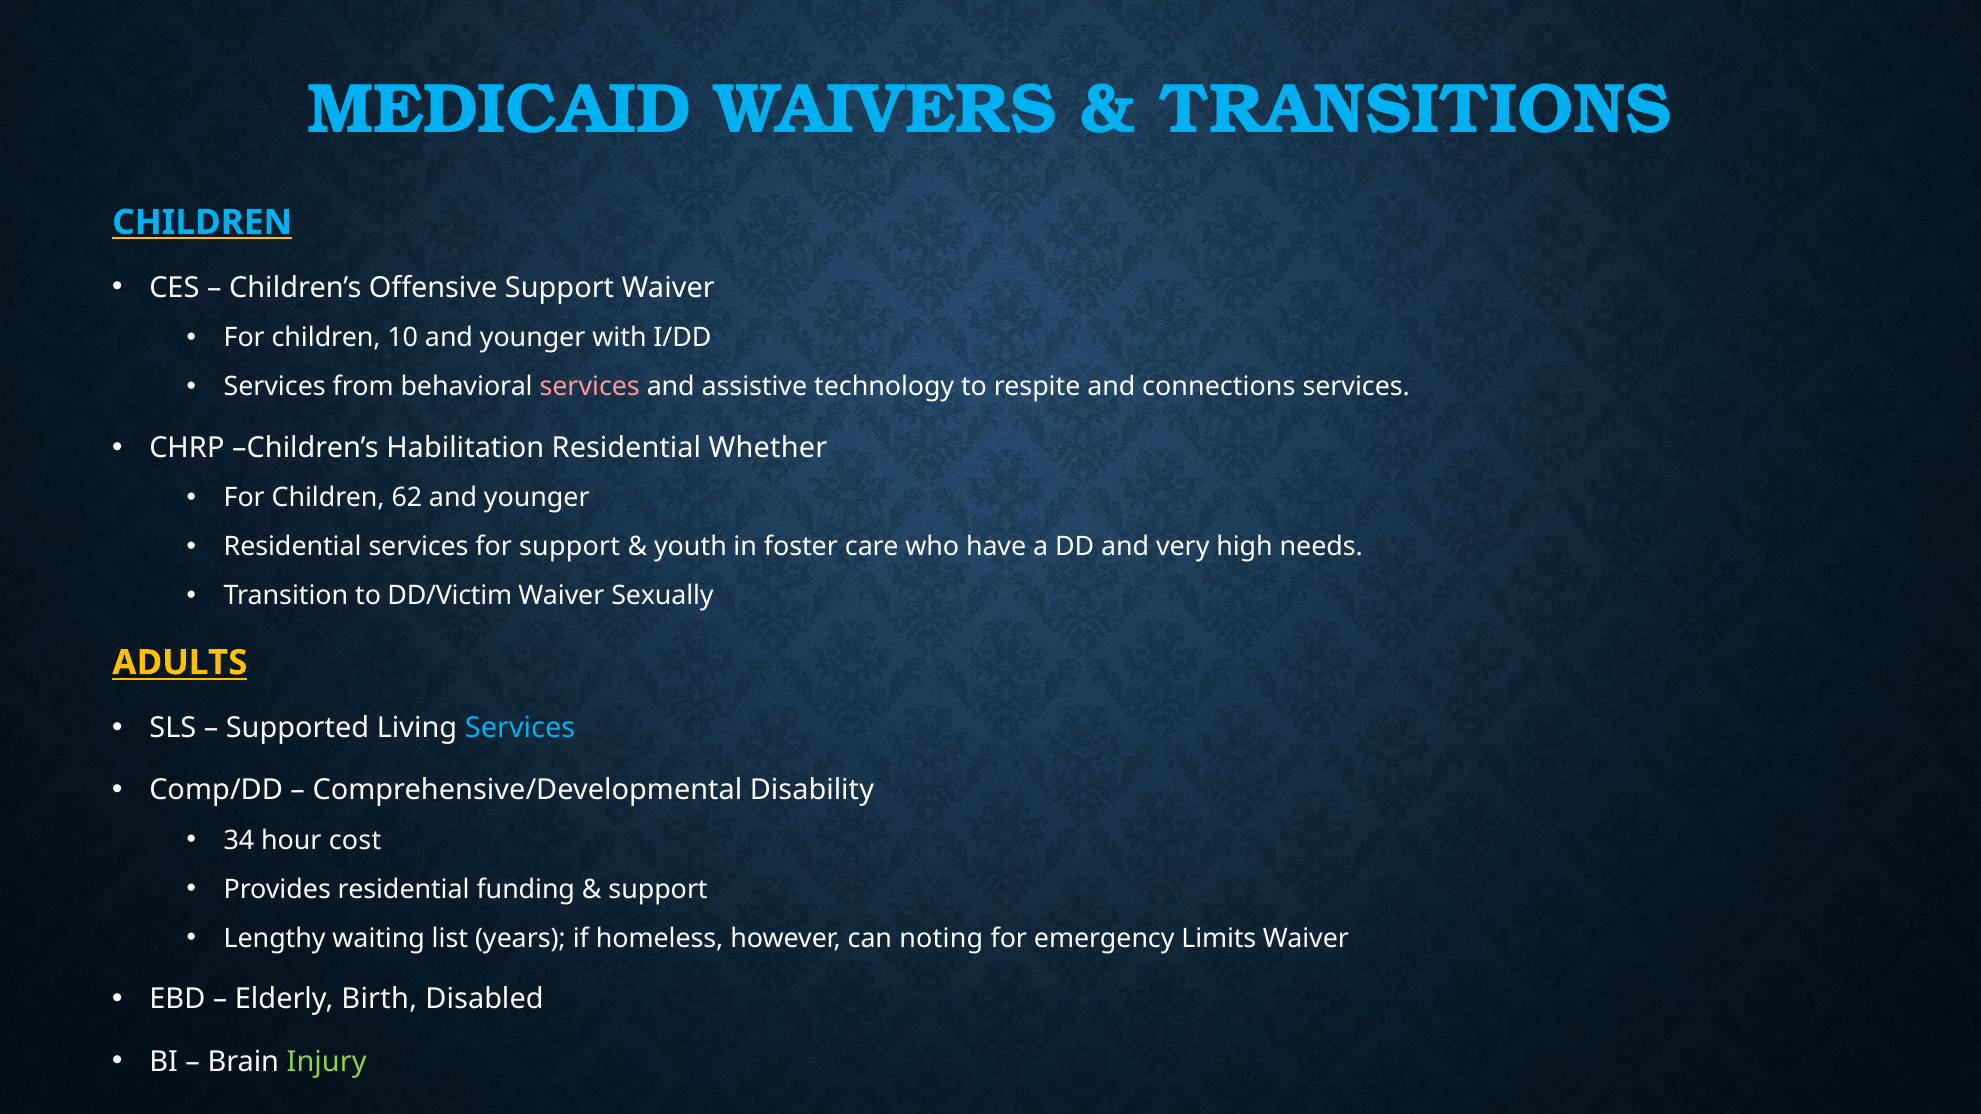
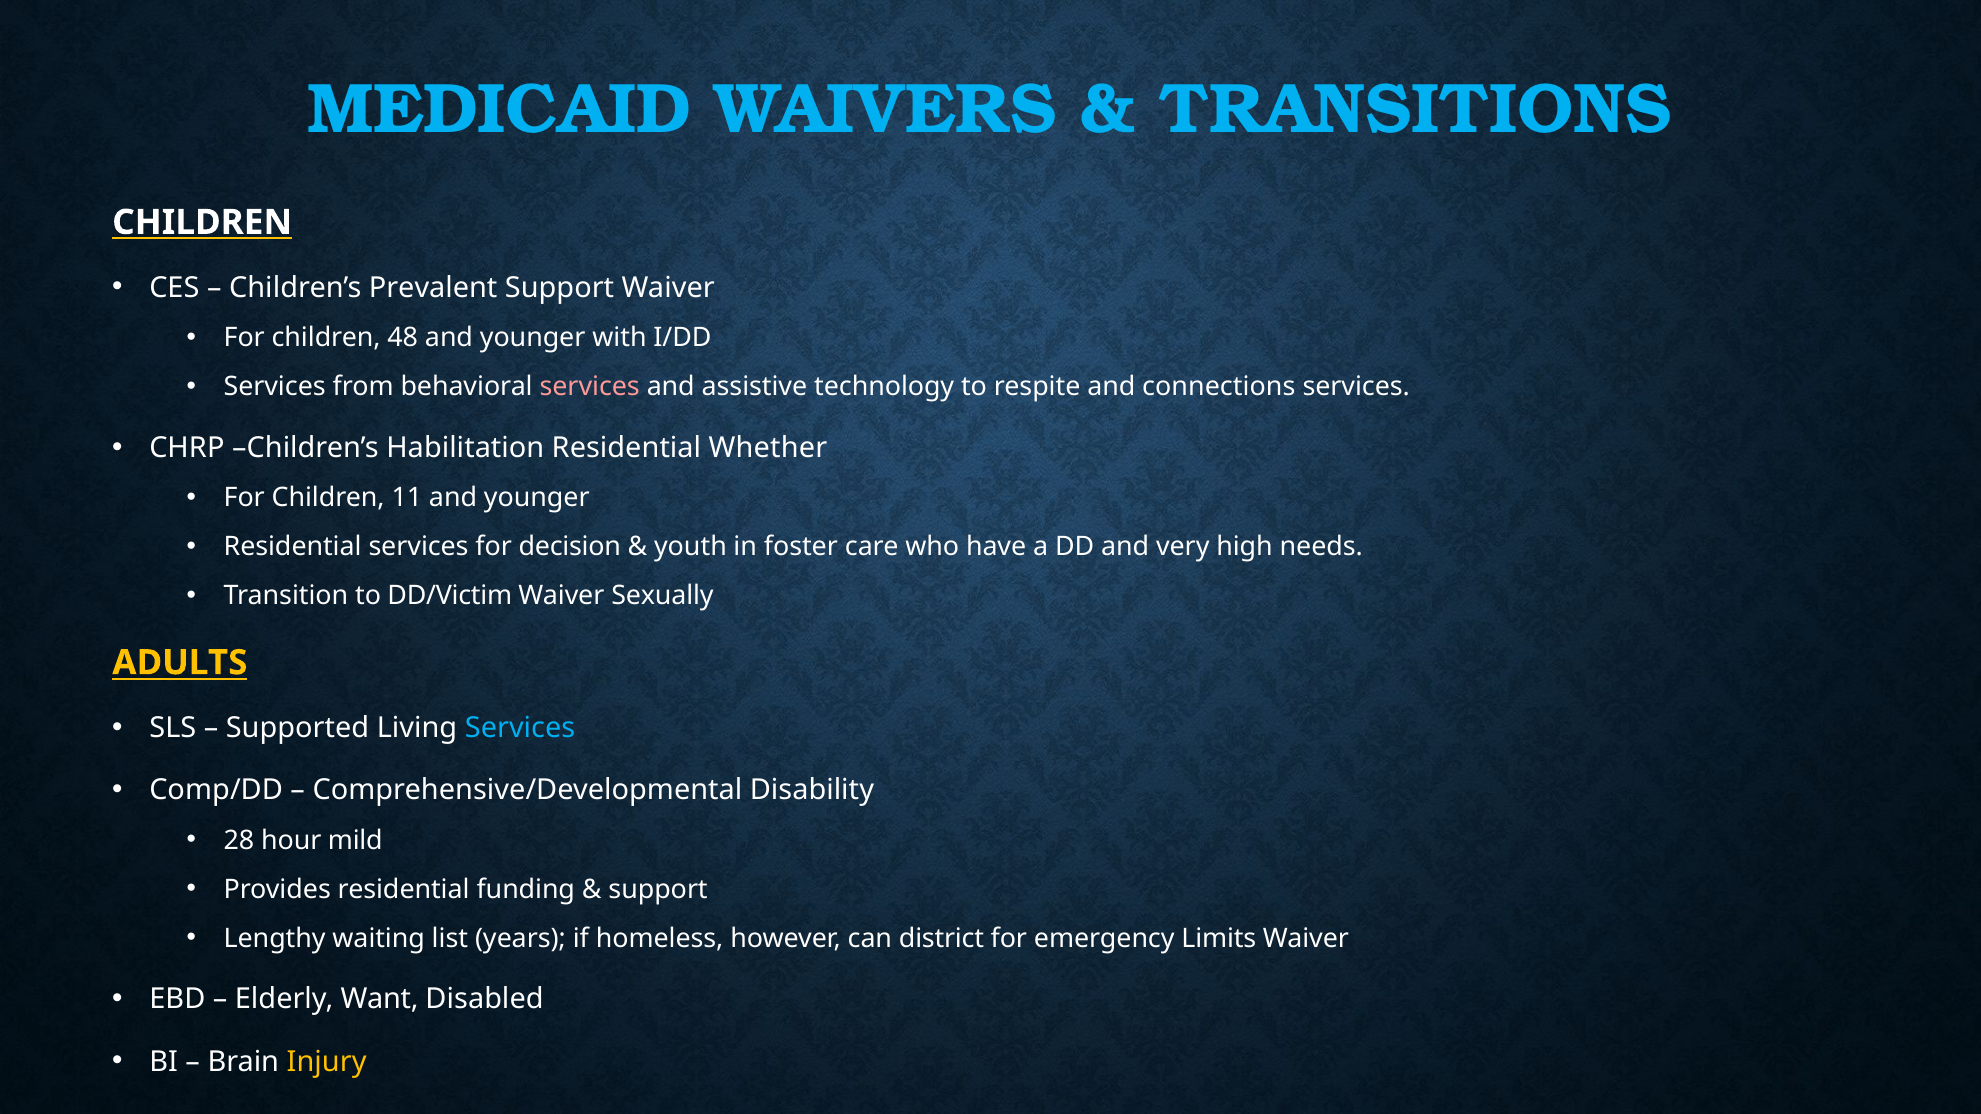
CHILDREN at (202, 222) colour: light blue -> white
Offensive: Offensive -> Prevalent
10: 10 -> 48
62: 62 -> 11
for support: support -> decision
34: 34 -> 28
cost: cost -> mild
noting: noting -> district
Birth: Birth -> Want
Injury colour: light green -> yellow
